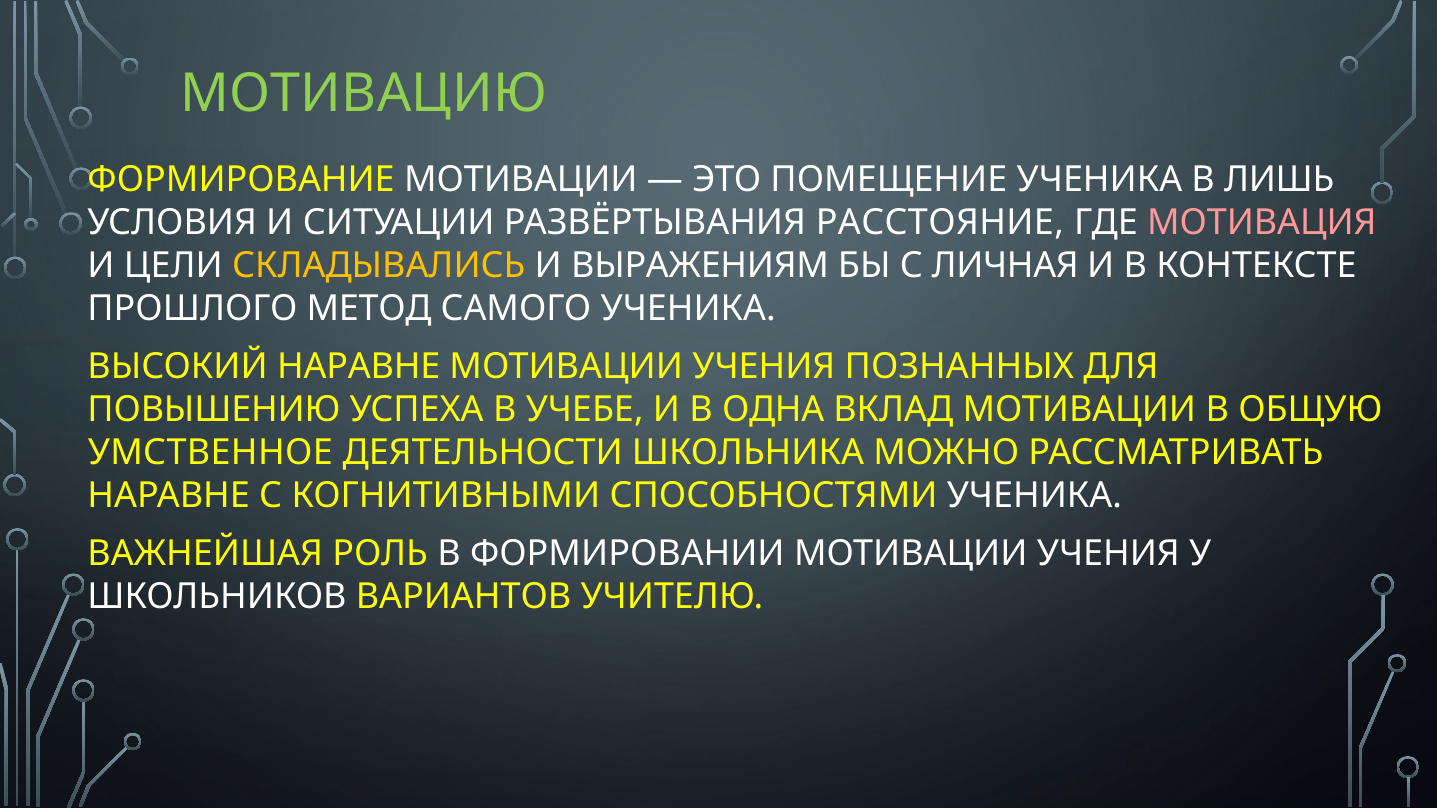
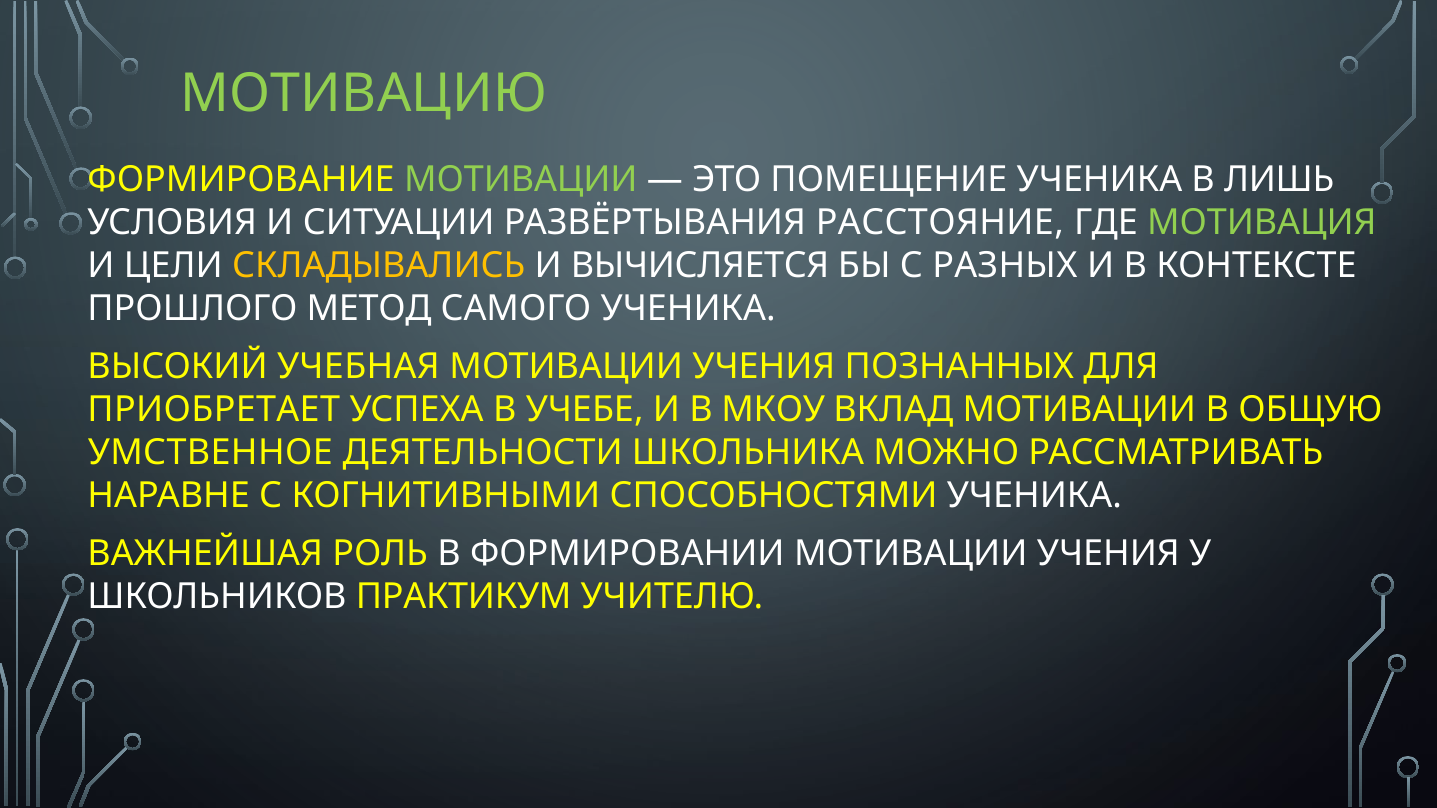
МОТИВАЦИИ at (521, 179) colour: white -> light green
МОТИВАЦИЯ colour: pink -> light green
ВЫРАЖЕНИЯМ: ВЫРАЖЕНИЯМ -> ВЫЧИСЛЯЕТСЯ
ЛИЧНАЯ: ЛИЧНАЯ -> РАЗНЫХ
ВЫСОКИЙ НАРАВНЕ: НАРАВНЕ -> УЧЕБНАЯ
ПОВЫШЕНИЮ: ПОВЫШЕНИЮ -> ПРИОБРЕТАЕТ
ОДНА: ОДНА -> МКОУ
ВАРИАНТОВ: ВАРИАНТОВ -> ПРАКТИКУМ
